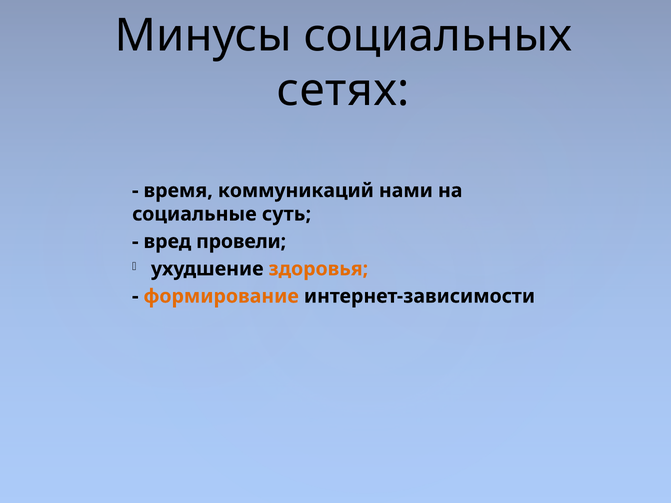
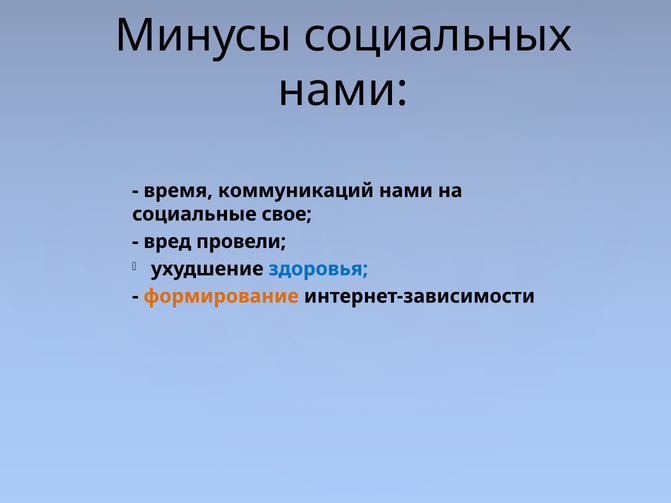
сетях at (343, 90): сетях -> нами
суть: суть -> свое
здоровья colour: orange -> blue
